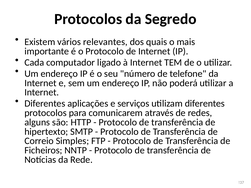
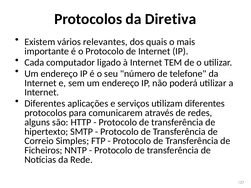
Segredo: Segredo -> Diretiva
